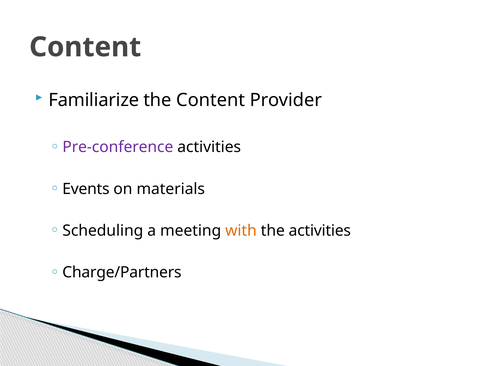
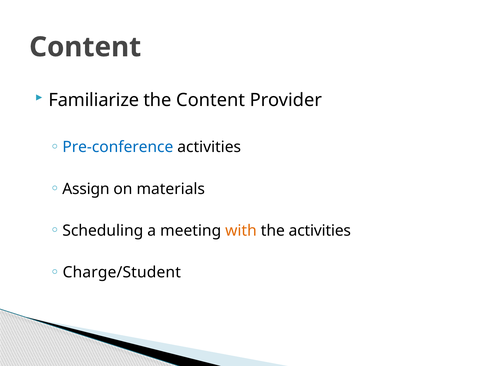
Pre-conference colour: purple -> blue
Events: Events -> Assign
Charge/Partners: Charge/Partners -> Charge/Student
